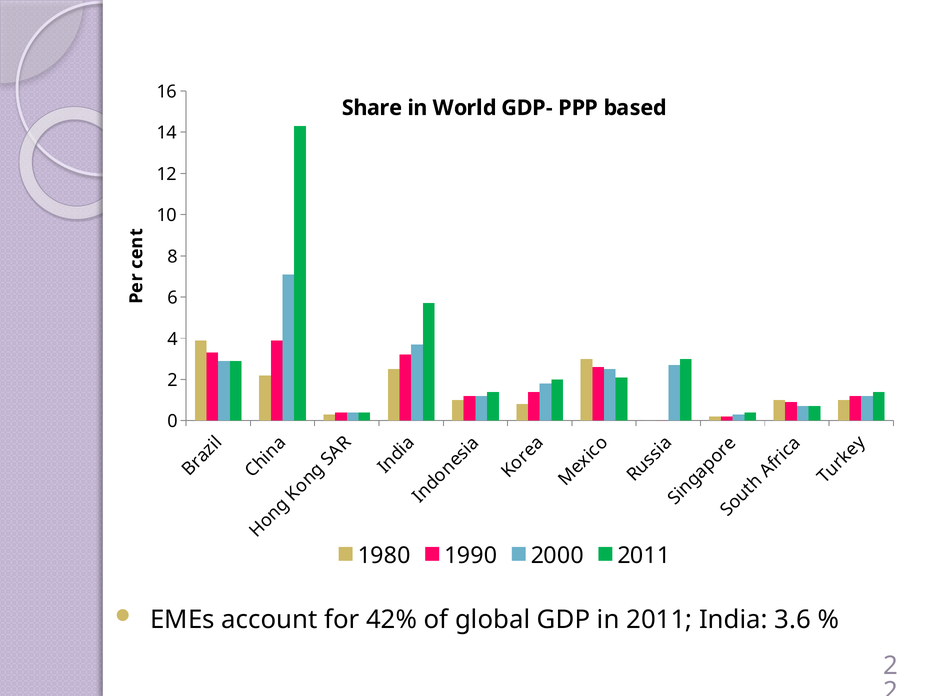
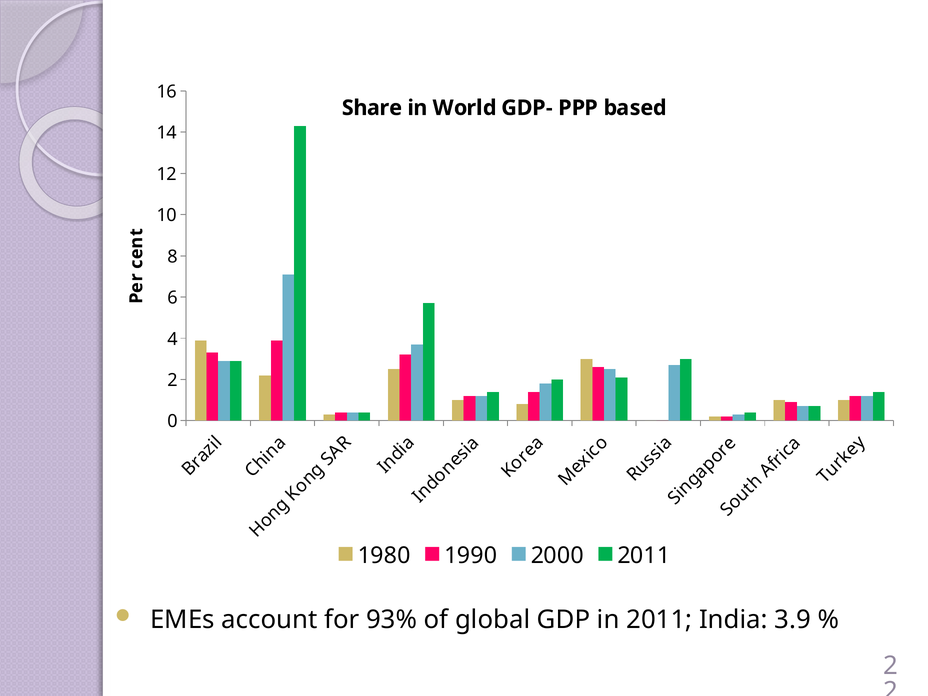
42%: 42% -> 93%
3.6: 3.6 -> 3.9
